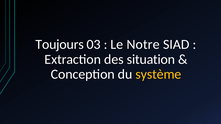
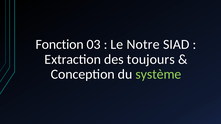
Toujours: Toujours -> Fonction
situation: situation -> toujours
système colour: yellow -> light green
